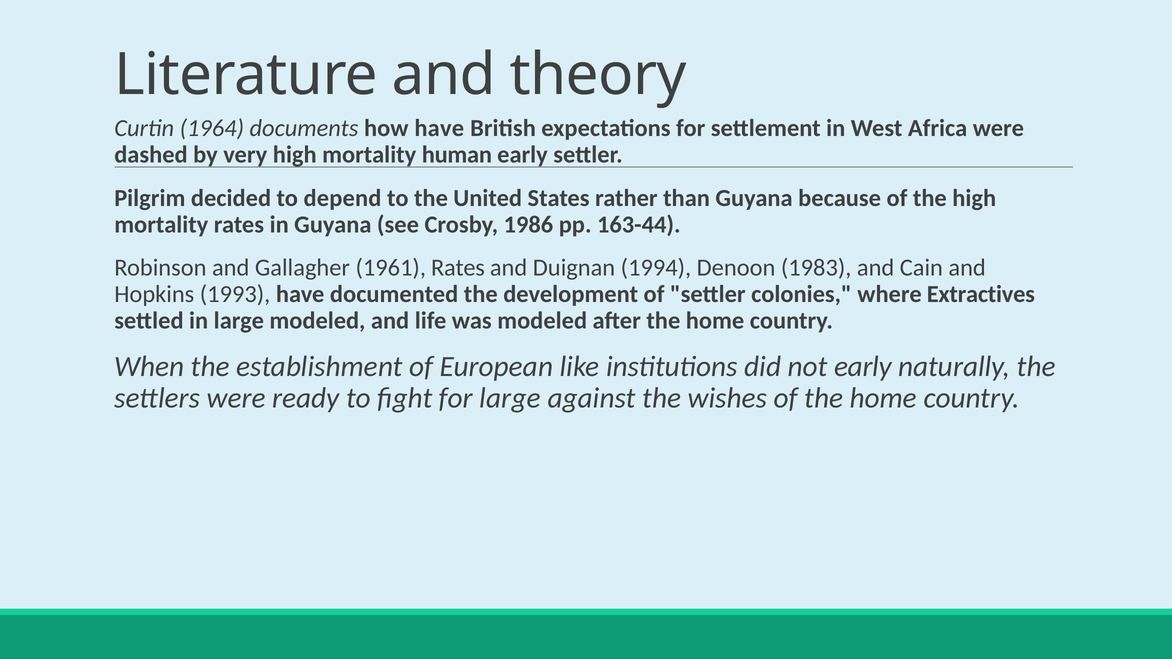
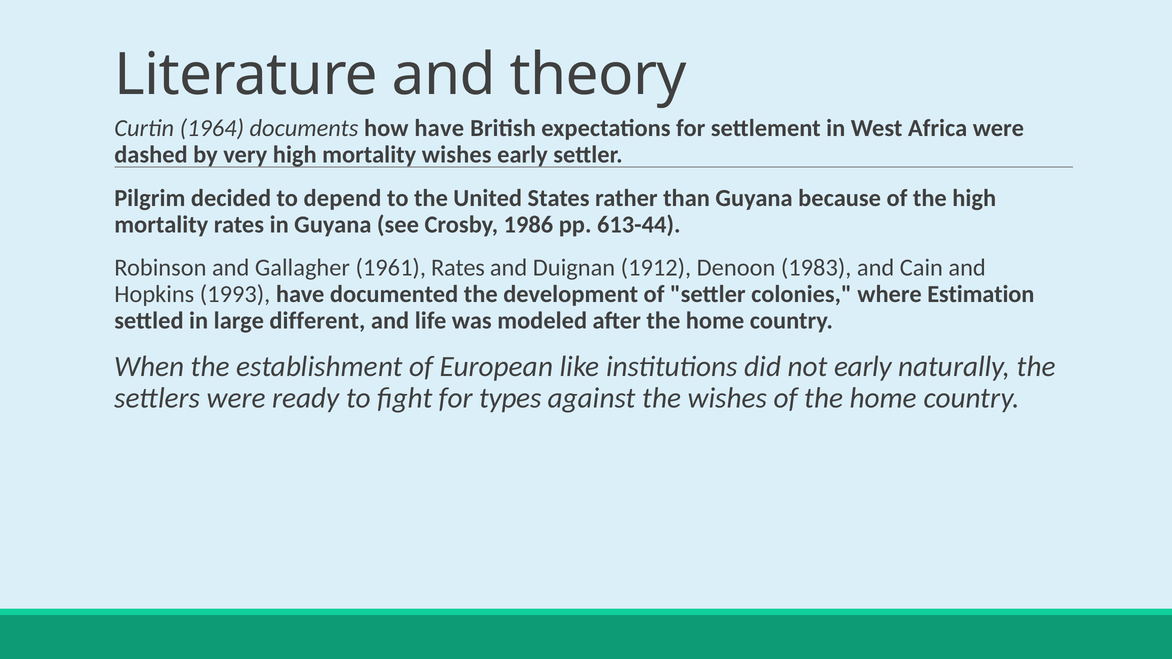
mortality human: human -> wishes
163-44: 163-44 -> 613-44
1994: 1994 -> 1912
Extractives: Extractives -> Estimation
large modeled: modeled -> different
for large: large -> types
